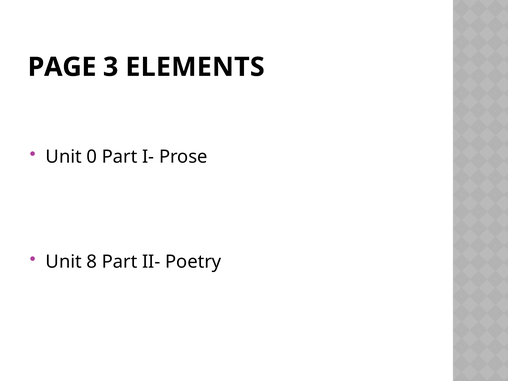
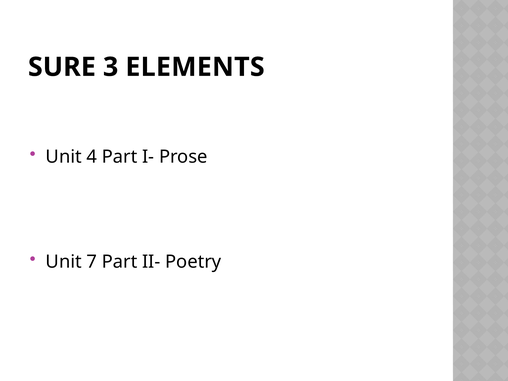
PAGE: PAGE -> SURE
0: 0 -> 4
8: 8 -> 7
